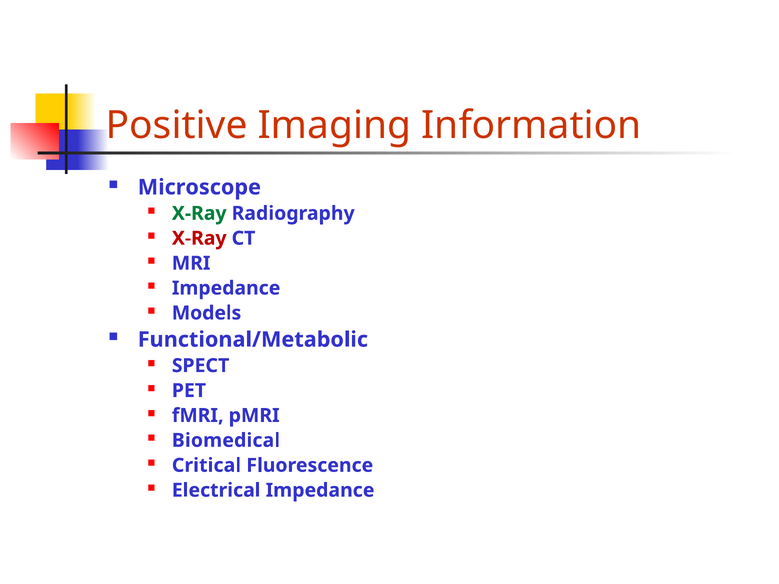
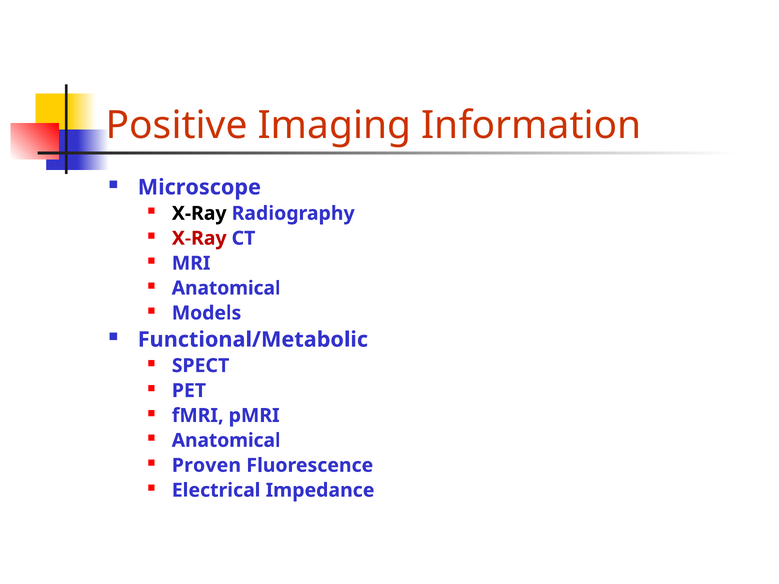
X-Ray at (199, 213) colour: green -> black
Impedance at (226, 288): Impedance -> Anatomical
Biomedical at (226, 441): Biomedical -> Anatomical
Critical: Critical -> Proven
